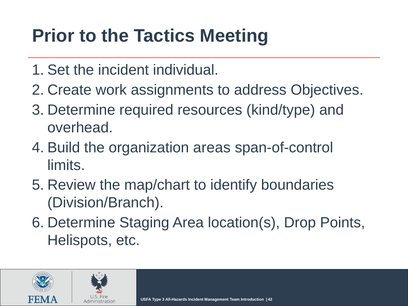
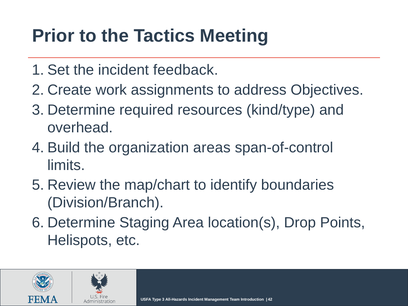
individual: individual -> feedback
